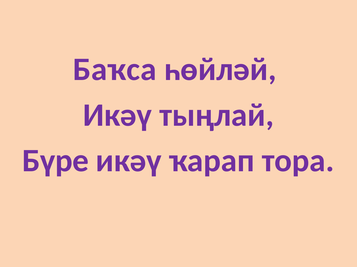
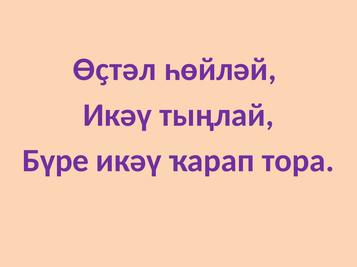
Баҡса: Баҡса -> Өҫтәл
